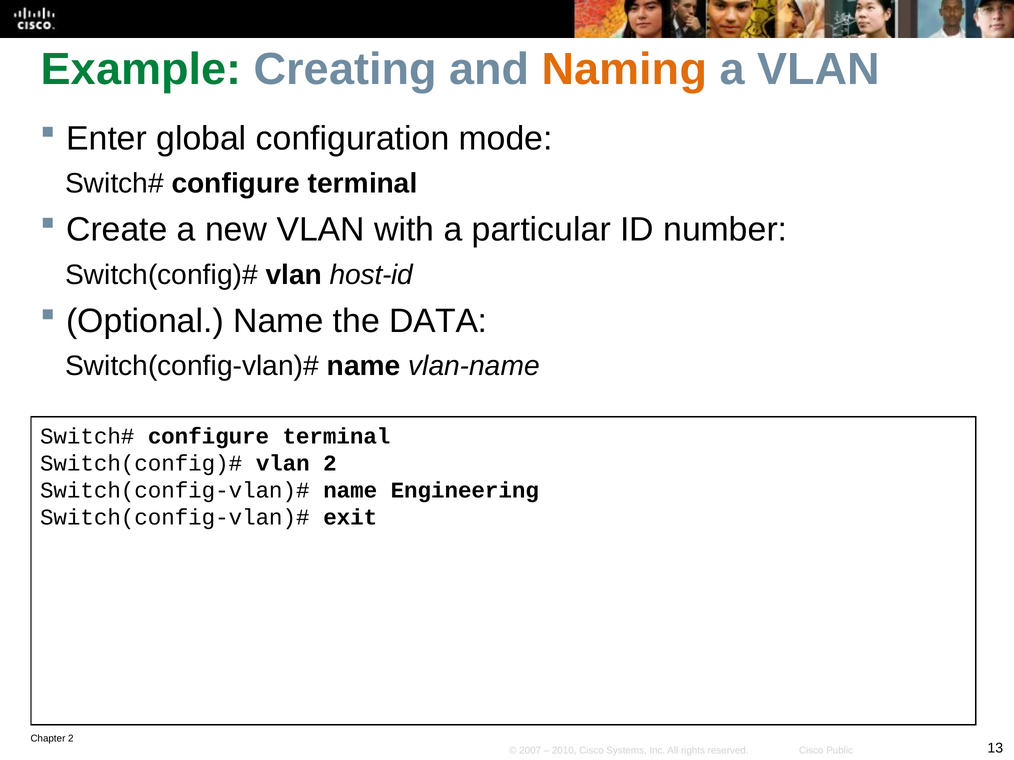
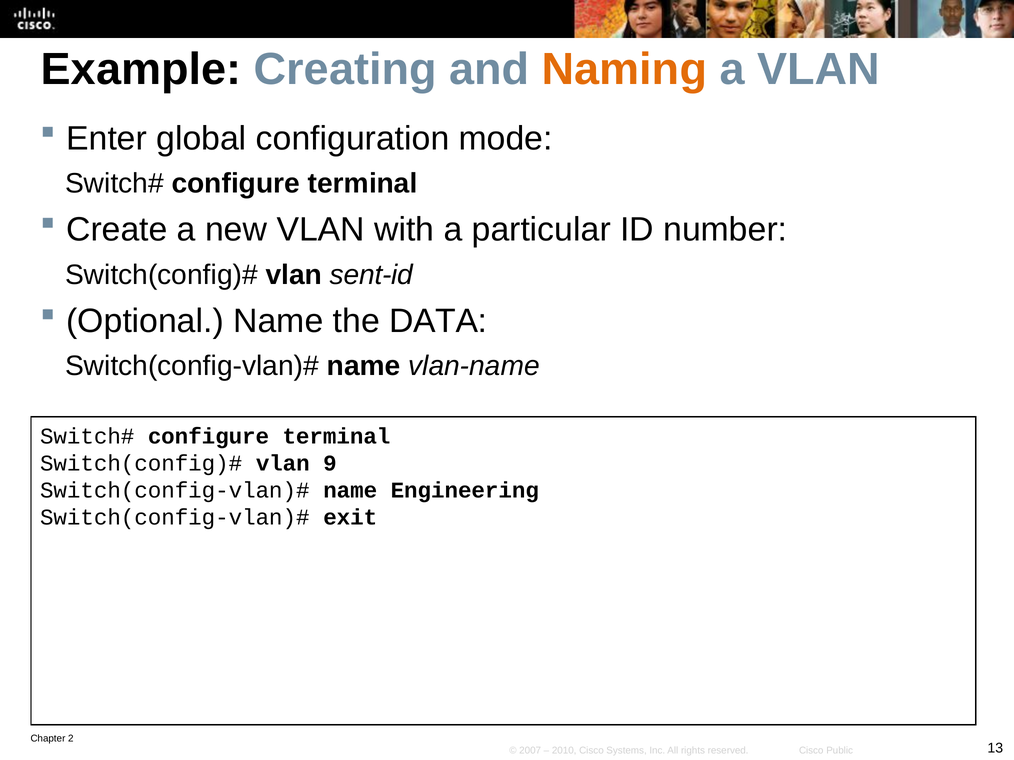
Example colour: green -> black
host-id: host-id -> sent-id
vlan 2: 2 -> 9
